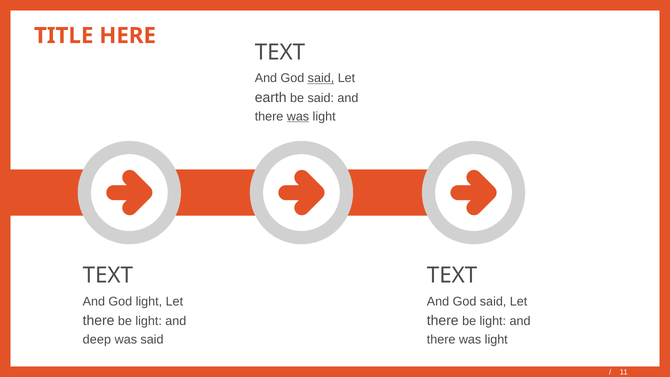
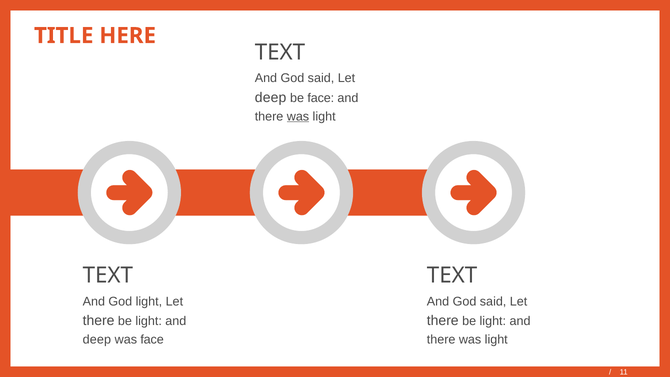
said at (321, 78) underline: present -> none
earth at (271, 98): earth -> deep
be said: said -> face
was said: said -> face
